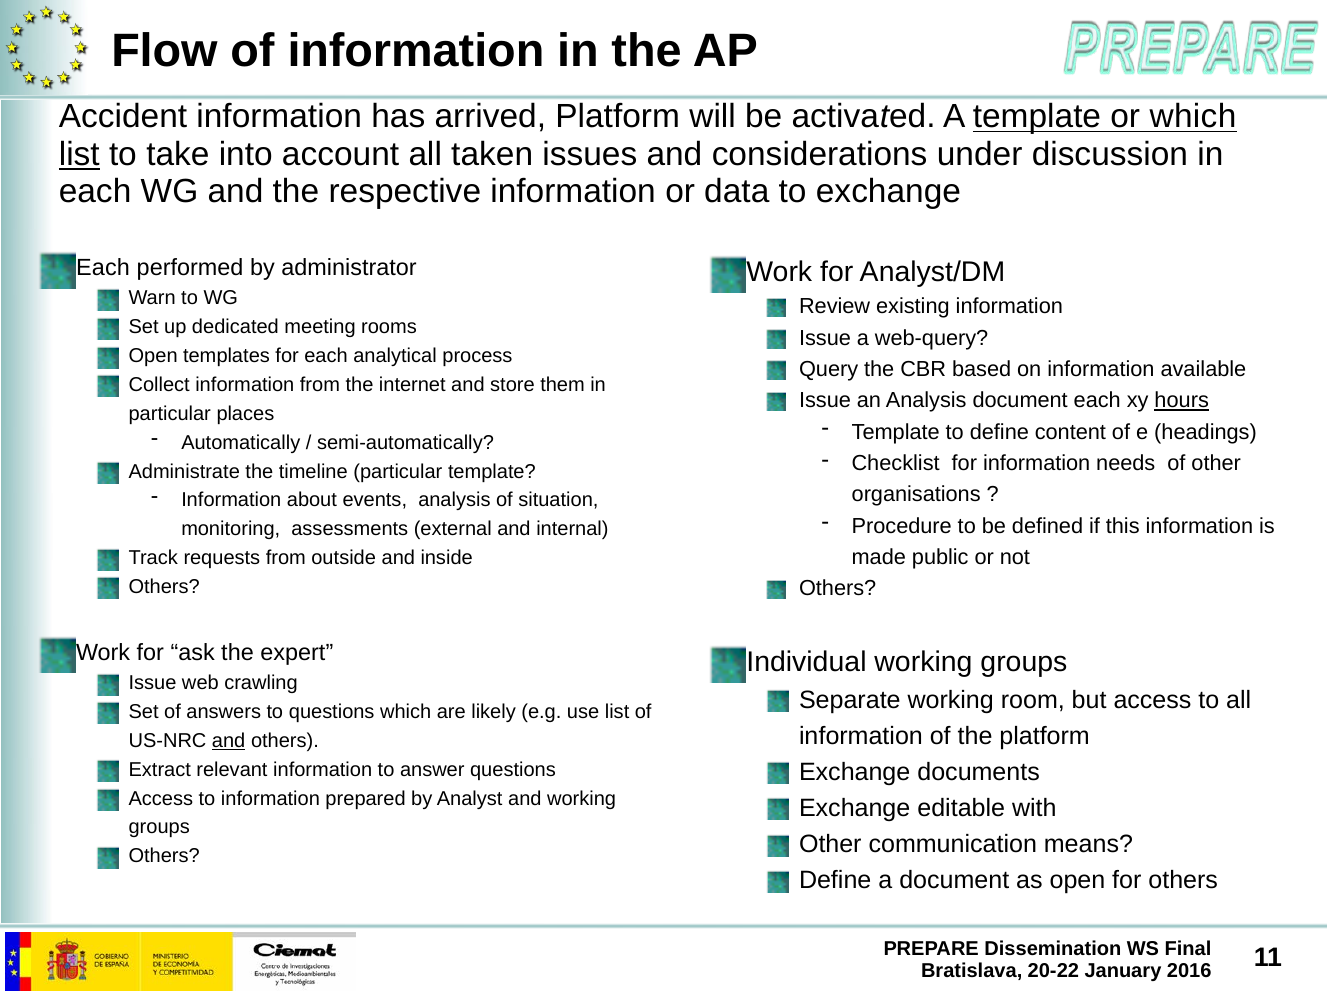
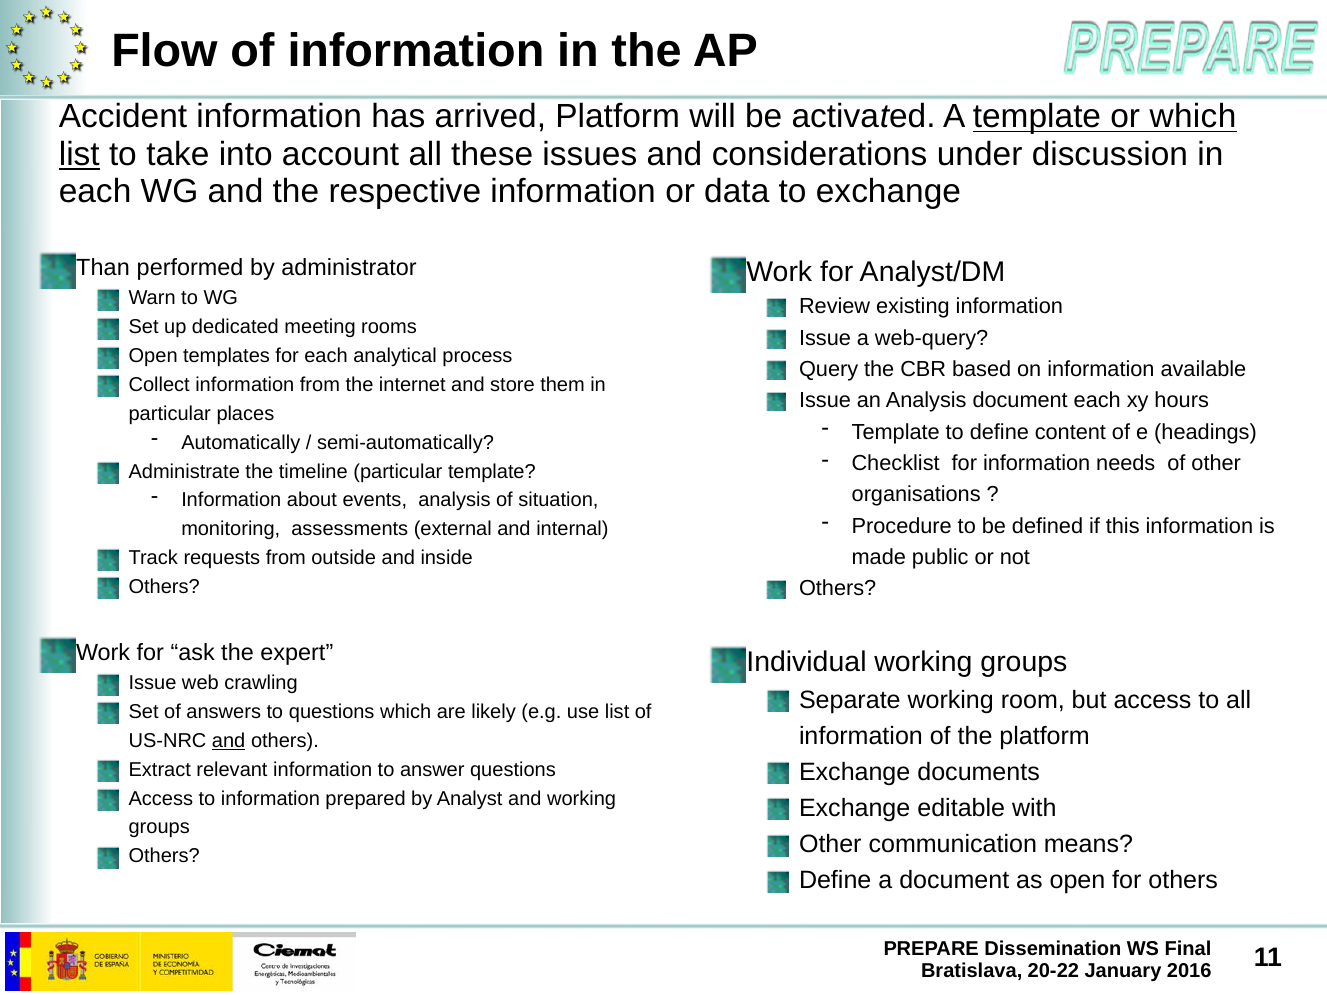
taken: taken -> these
Each at (103, 268): Each -> Than
hours underline: present -> none
